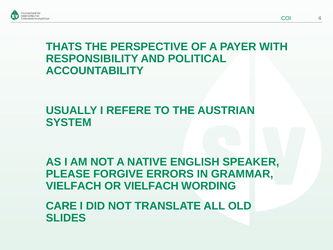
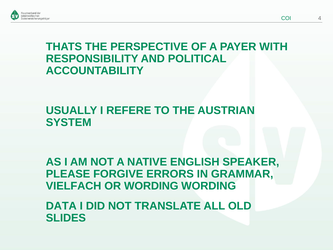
OR VIELFACH: VIELFACH -> WORDING
CARE: CARE -> DATA
